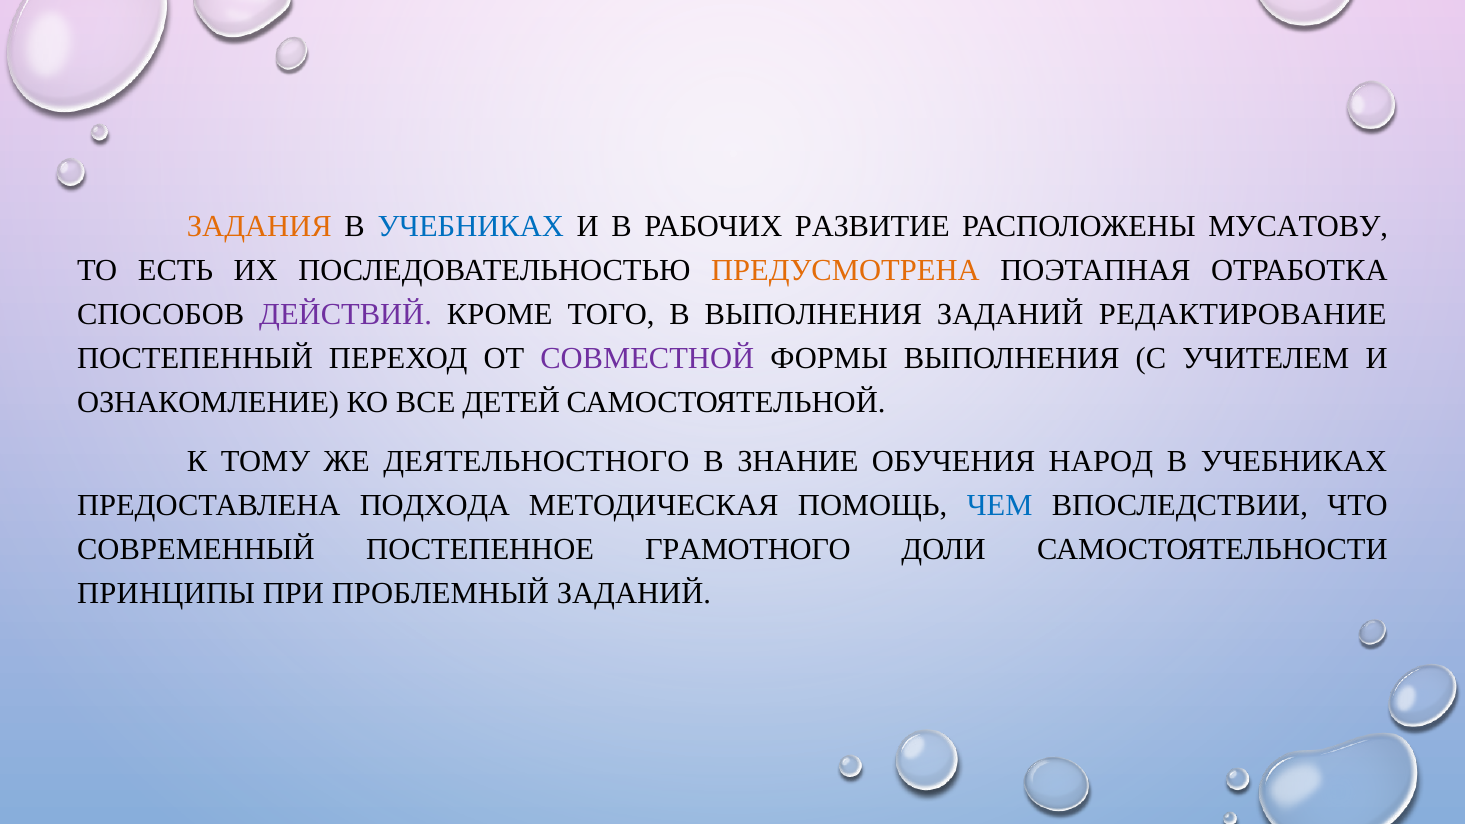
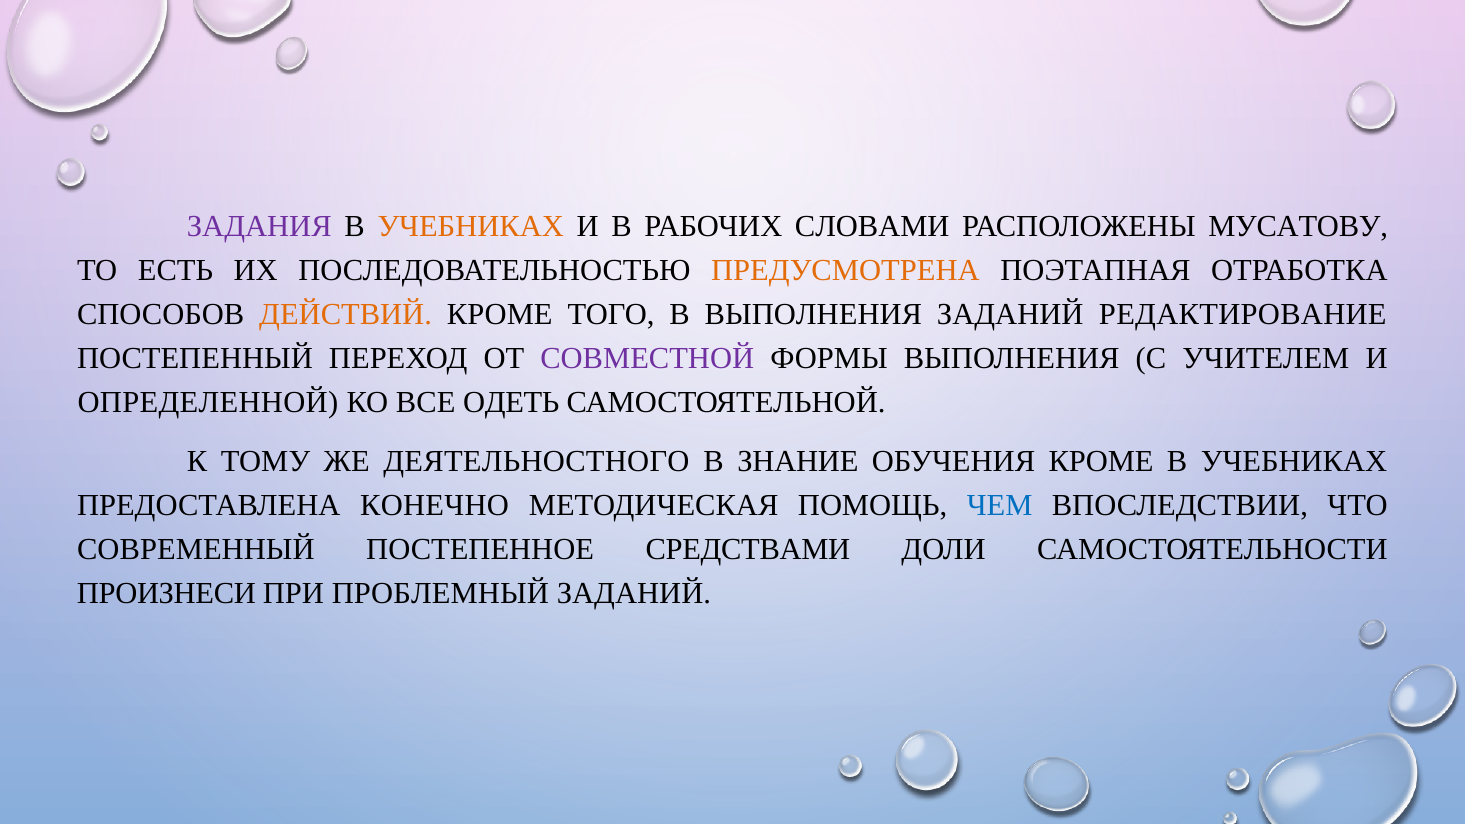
ЗАДАНИЯ colour: orange -> purple
УЧЕБНИКАХ at (471, 227) colour: blue -> orange
РАЗВИТИЕ: РАЗВИТИЕ -> СЛОВАМИ
ДЕЙСТВИЙ colour: purple -> orange
ОЗНАКОМЛЕНИЕ: ОЗНАКОМЛЕНИЕ -> ОПРЕДЕЛЕННОЙ
ДЕТЕЙ: ДЕТЕЙ -> ОДЕТЬ
ОБУЧЕНИЯ НАРОД: НАРОД -> КРОМЕ
ПОДХОДА: ПОДХОДА -> КОНЕЧНО
ГРАМОТНОГО: ГРАМОТНОГО -> СРЕДСТВАМИ
ПРИНЦИПЫ: ПРИНЦИПЫ -> ПРОИЗНЕСИ
